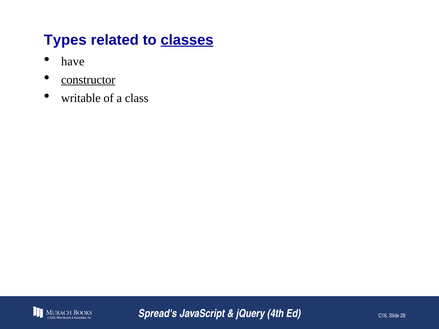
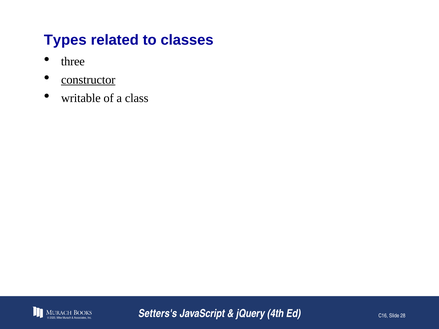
classes underline: present -> none
have: have -> three
Spread's: Spread's -> Setters's
